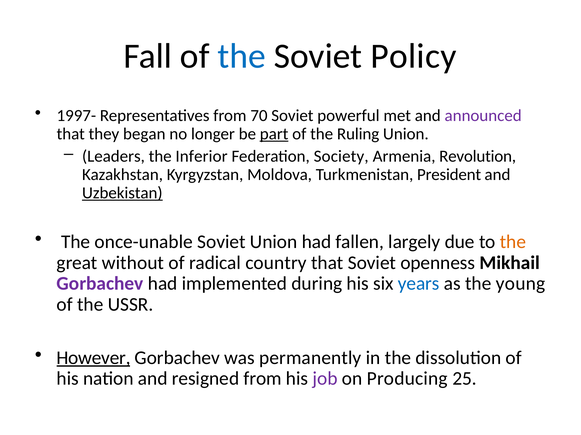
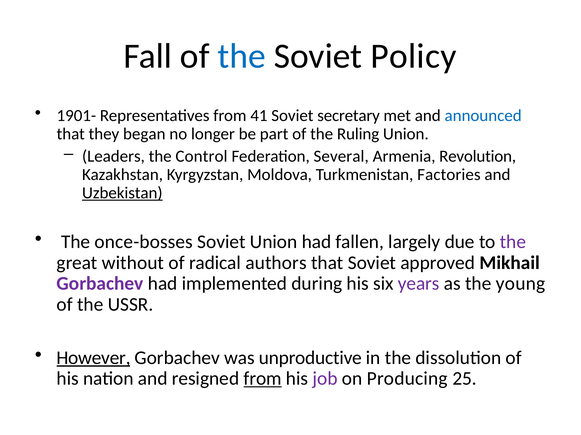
1997-: 1997- -> 1901-
70: 70 -> 41
powerful: powerful -> secretary
announced colour: purple -> blue
part underline: present -> none
Inferior: Inferior -> Control
Society: Society -> Several
President: President -> Factories
once-unable: once-unable -> once-bosses
the at (513, 242) colour: orange -> purple
country: country -> authors
openness: openness -> approved
years colour: blue -> purple
permanently: permanently -> unproductive
from at (263, 379) underline: none -> present
